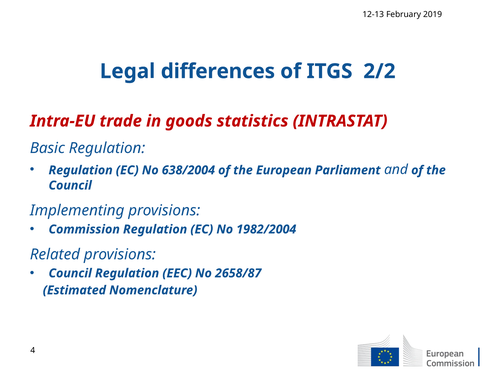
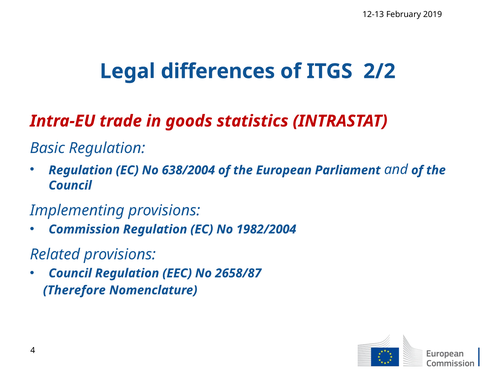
Estimated: Estimated -> Therefore
